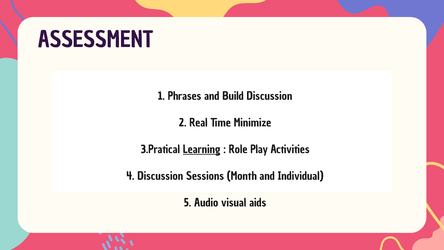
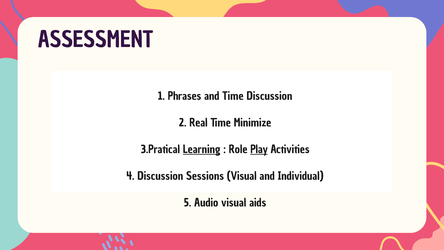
and Build: Build -> Time
Play underline: none -> present
Sessions Month: Month -> Visual
